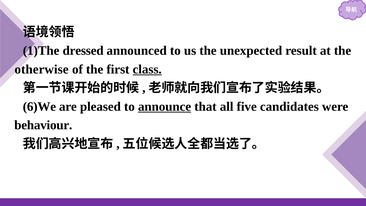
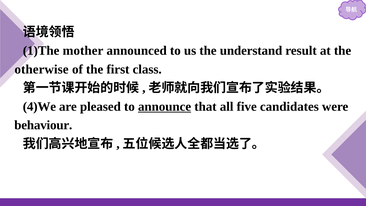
dressed: dressed -> mother
unexpected: unexpected -> understand
class underline: present -> none
6)We: 6)We -> 4)We
